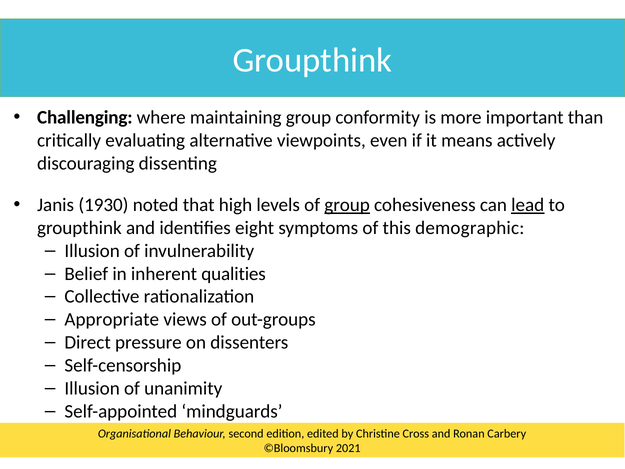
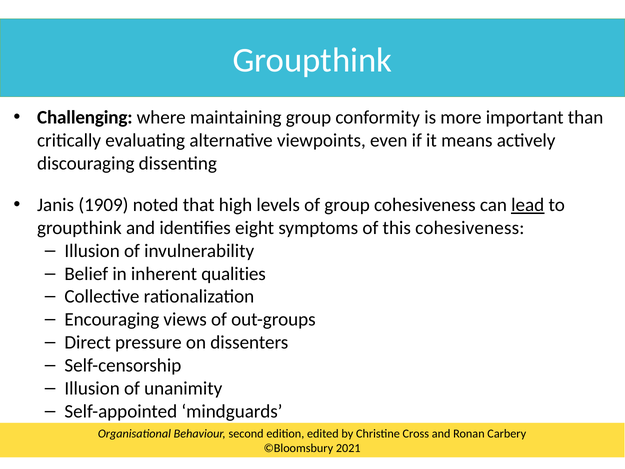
1930: 1930 -> 1909
group at (347, 205) underline: present -> none
this demographic: demographic -> cohesiveness
Appropriate: Appropriate -> Encouraging
